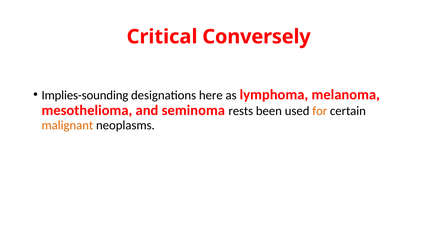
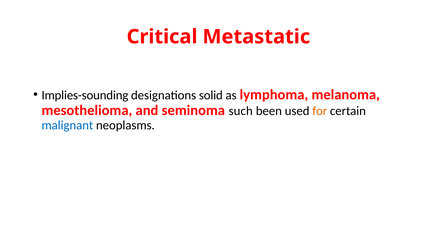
Conversely: Conversely -> Metastatic
here: here -> solid
rests: rests -> such
malignant colour: orange -> blue
